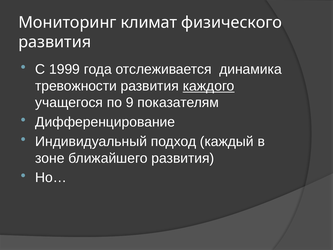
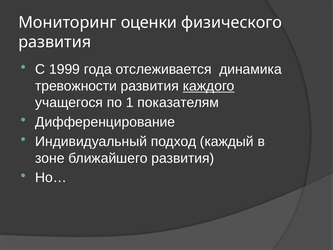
климат: климат -> оценки
9: 9 -> 1
